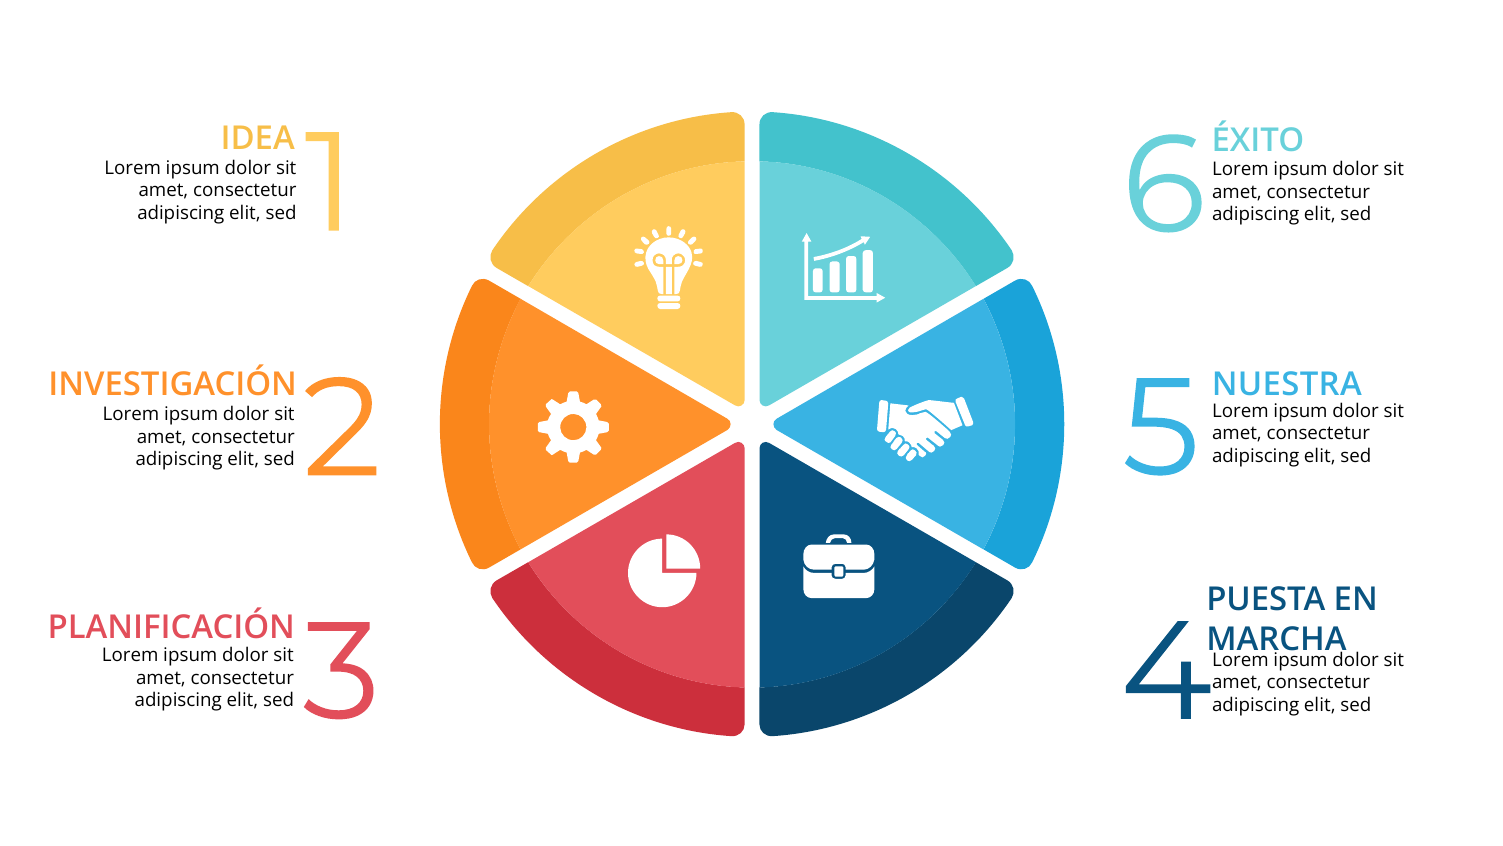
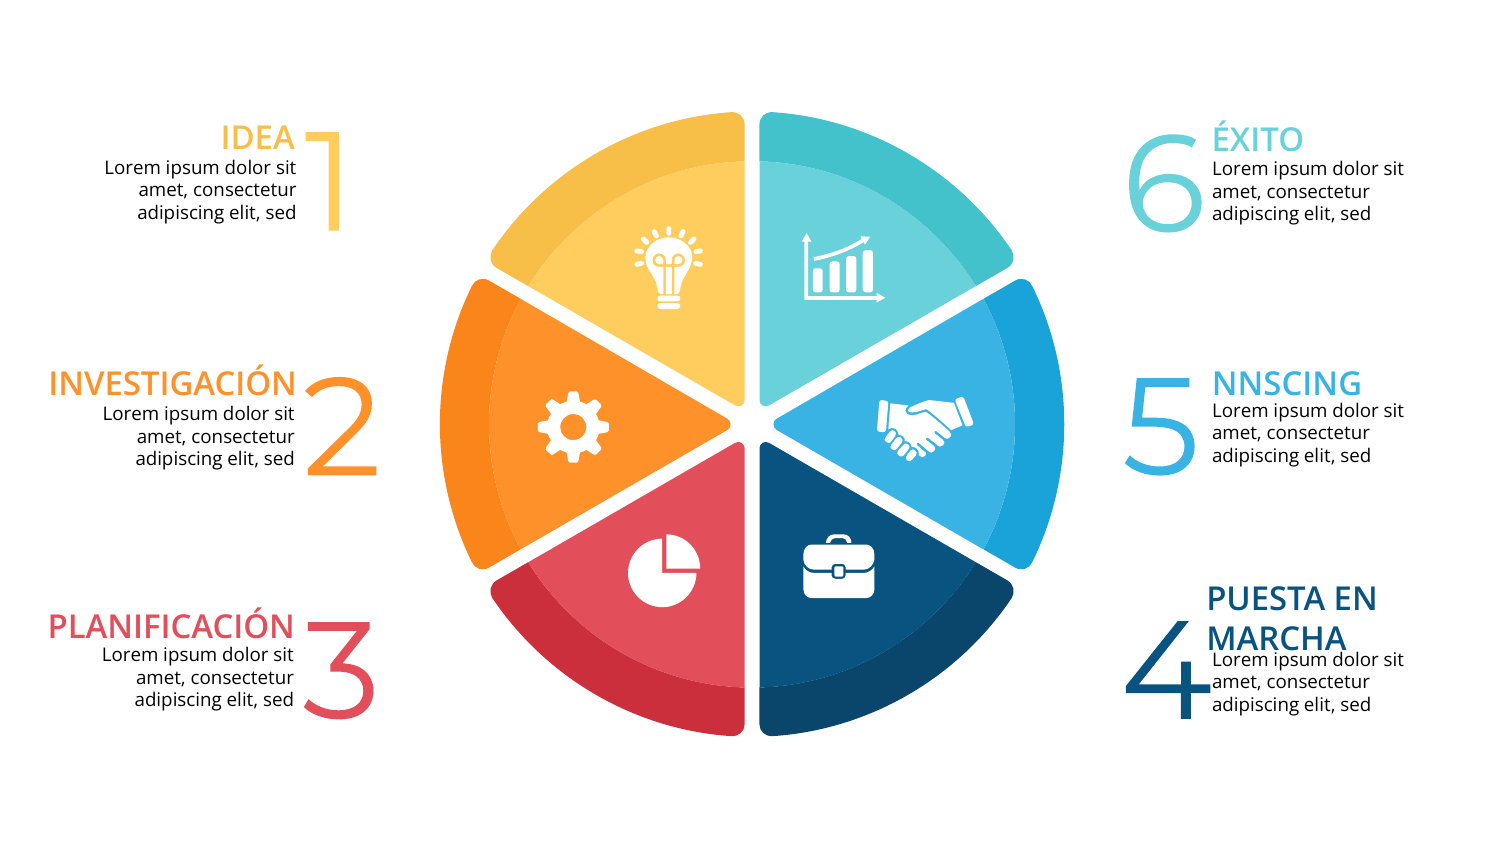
NUESTRA: NUESTRA -> NNSCING
